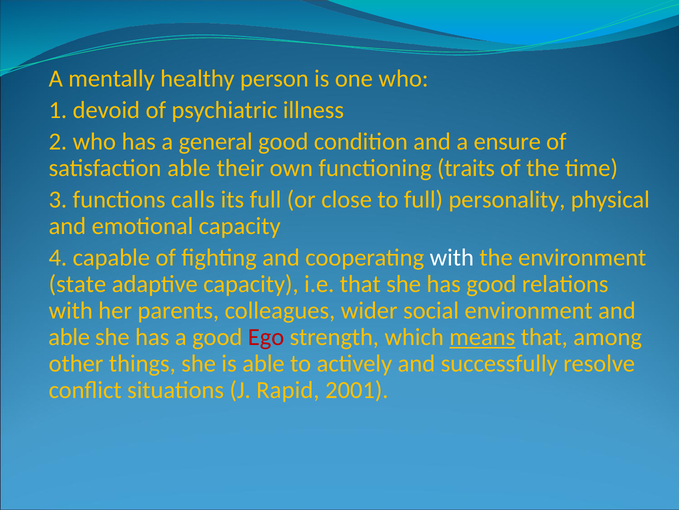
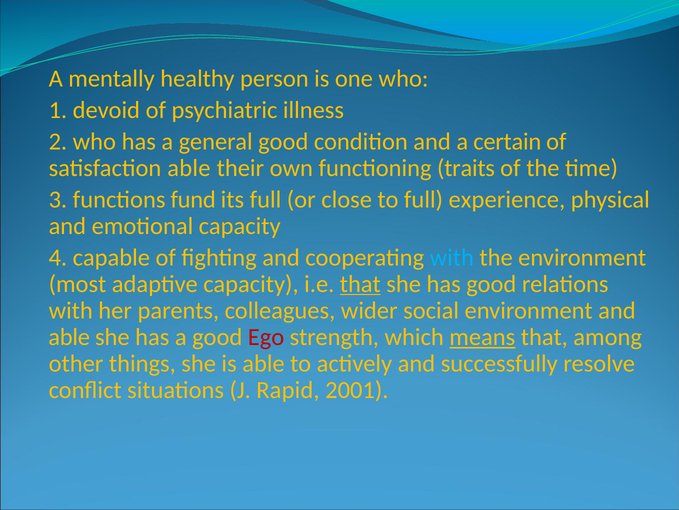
ensure: ensure -> certain
calls: calls -> fund
personality: personality -> experience
with at (452, 257) colour: white -> light blue
state: state -> most
that at (360, 284) underline: none -> present
